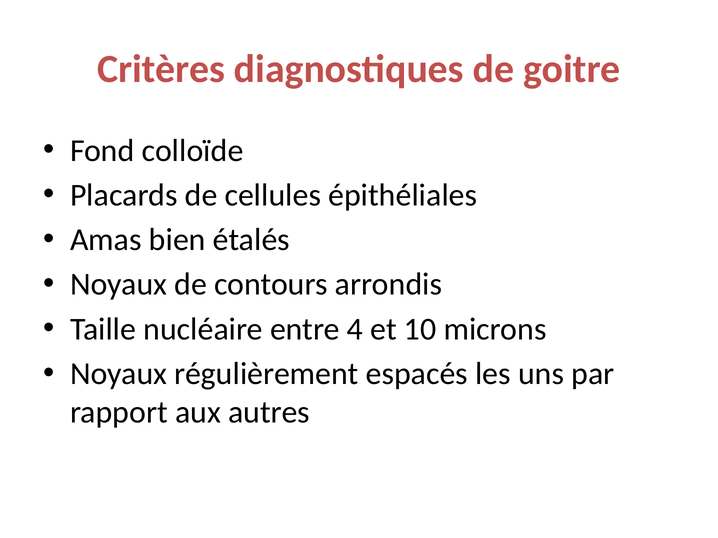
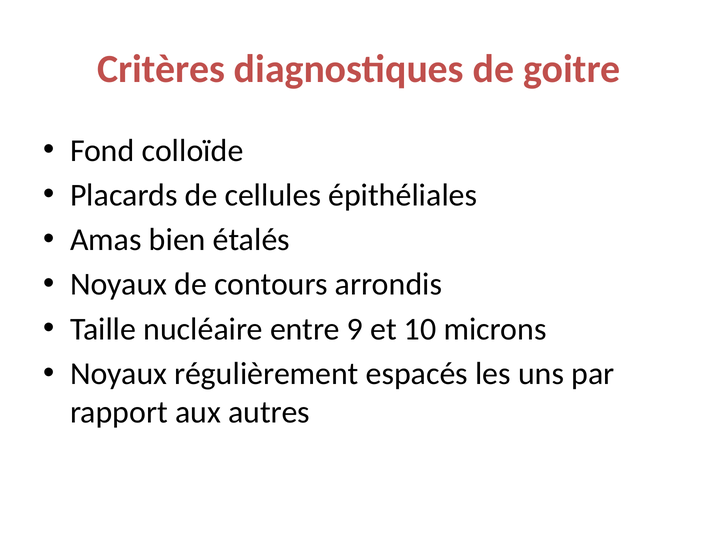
4: 4 -> 9
